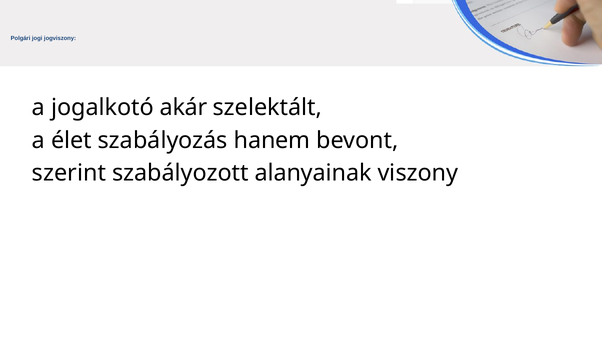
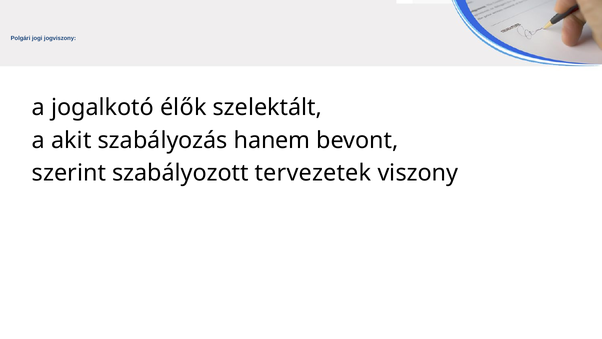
akár: akár -> élők
élet: élet -> akit
alanyainak: alanyainak -> tervezetek
